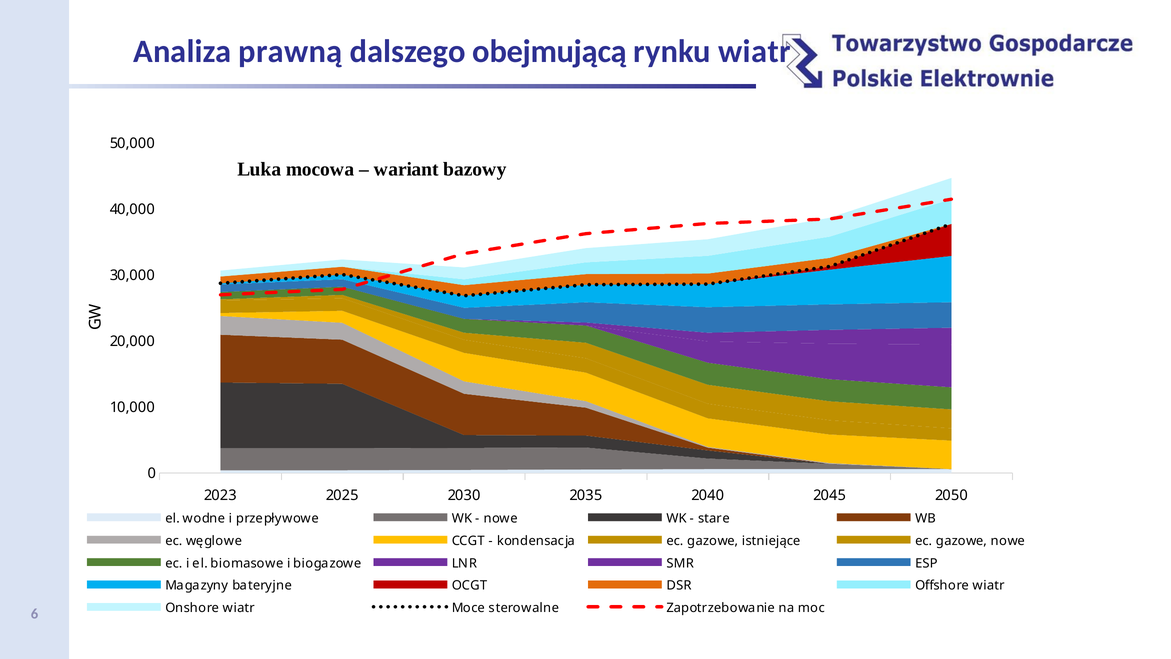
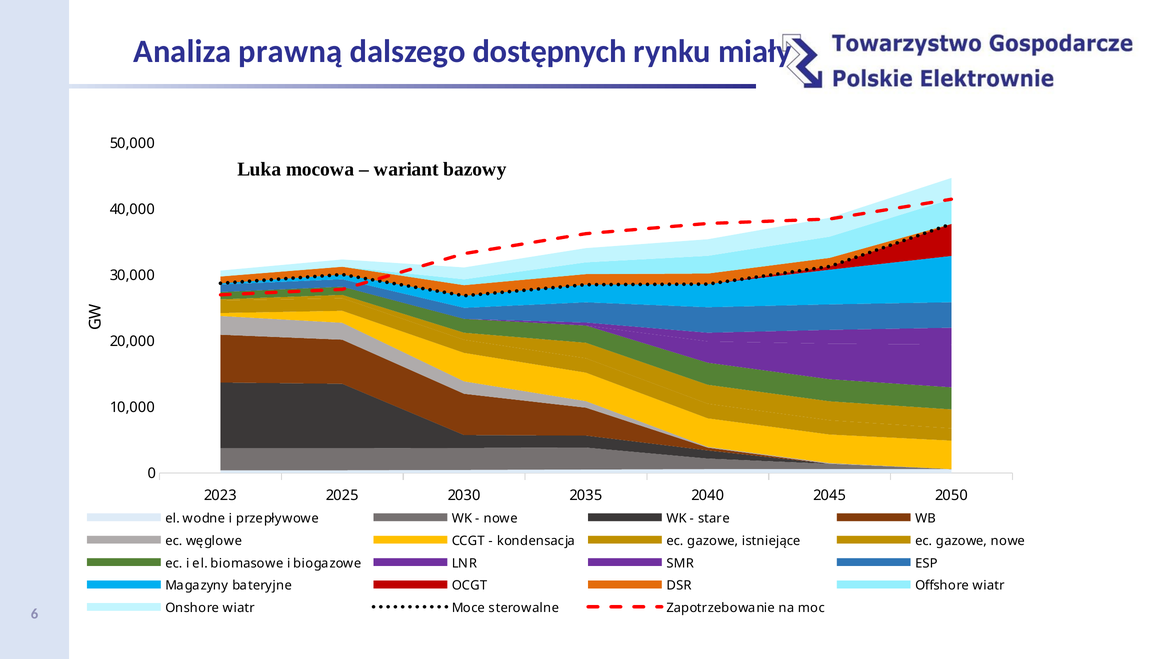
obejmującą: obejmującą -> dostępnych
rynku wiatr: wiatr -> miały
